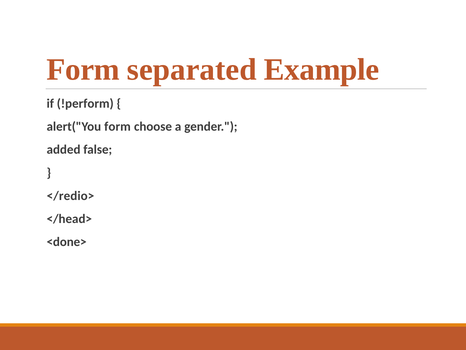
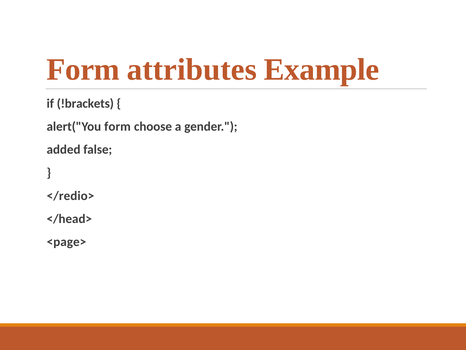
separated: separated -> attributes
!perform: !perform -> !brackets
<done>: <done> -> <page>
